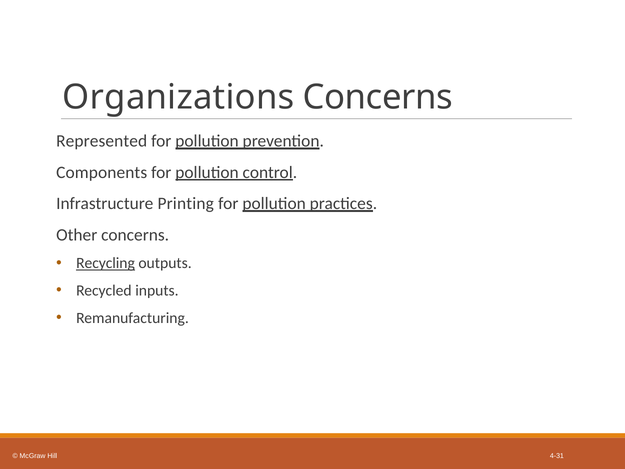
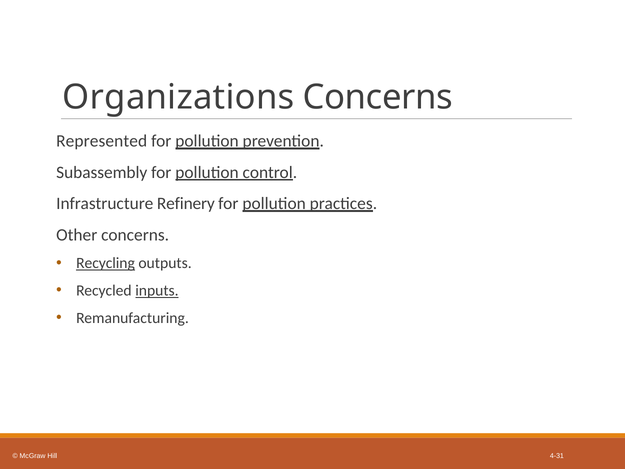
Components: Components -> Subassembly
Printing: Printing -> Refinery
inputs underline: none -> present
